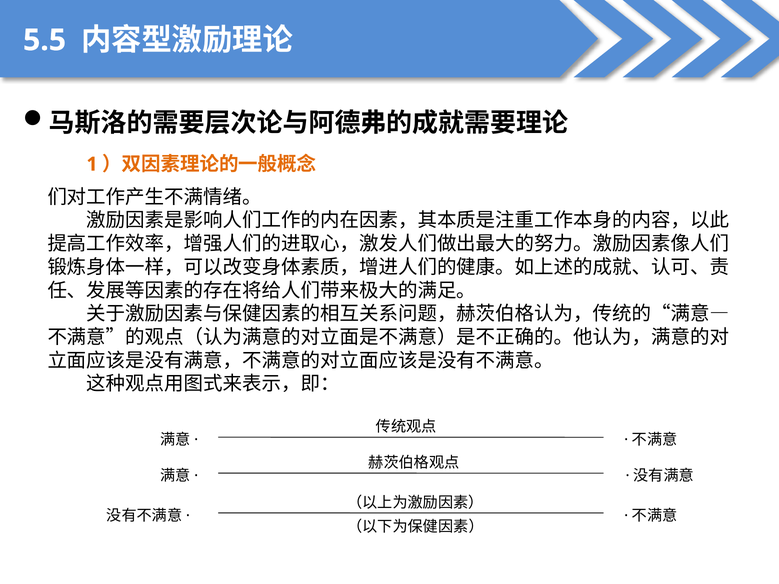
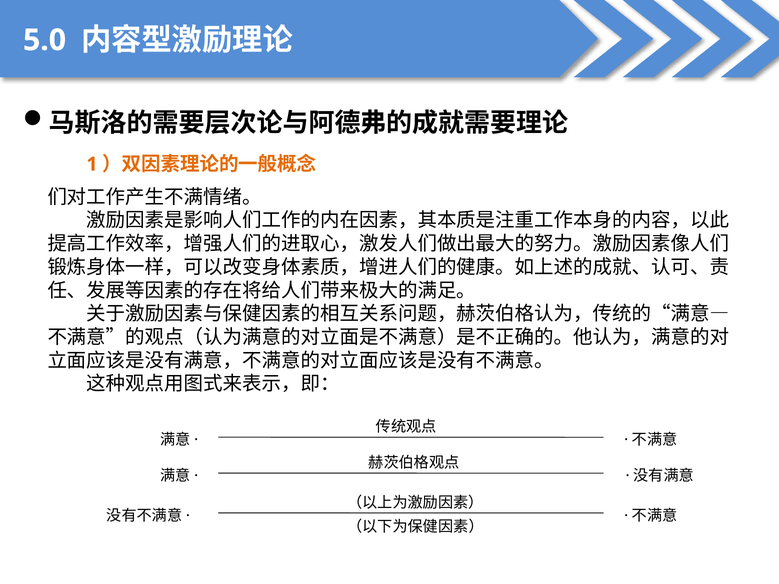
5.5: 5.5 -> 5.0
